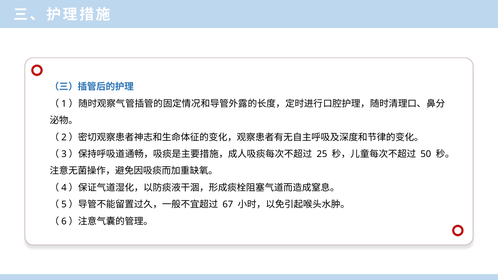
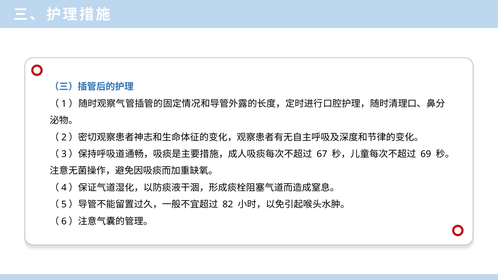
25: 25 -> 67
50: 50 -> 69
67: 67 -> 82
